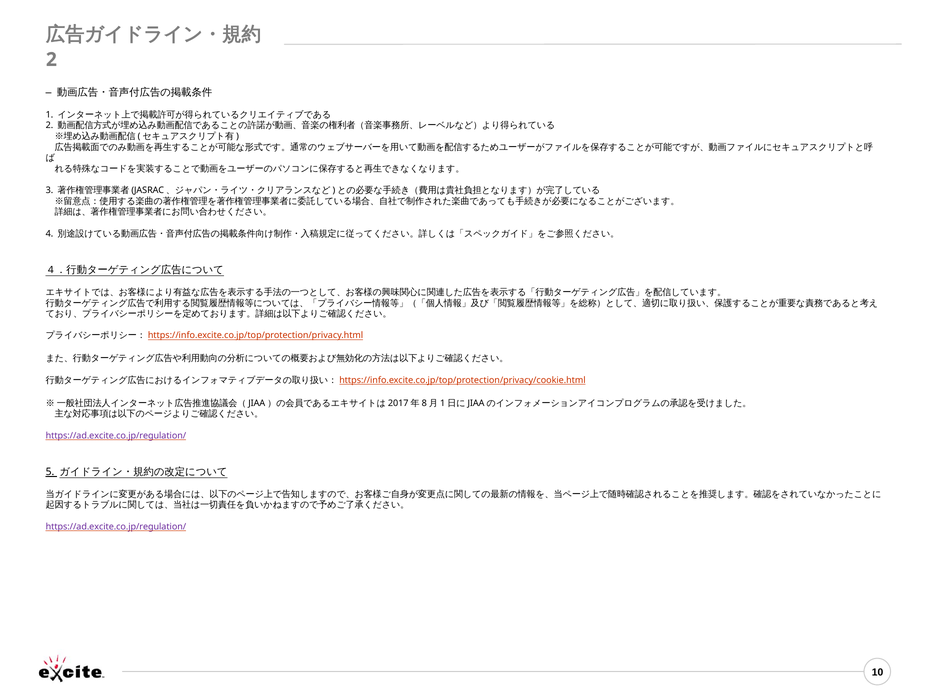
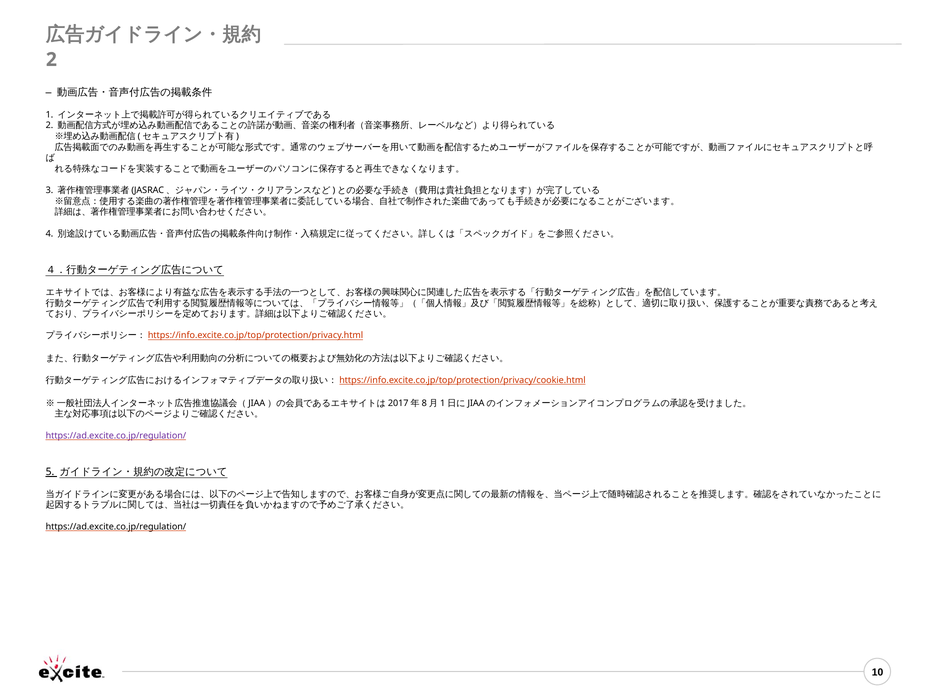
https://ad.excite.co.jp/regulation/ at (116, 526) colour: purple -> black
